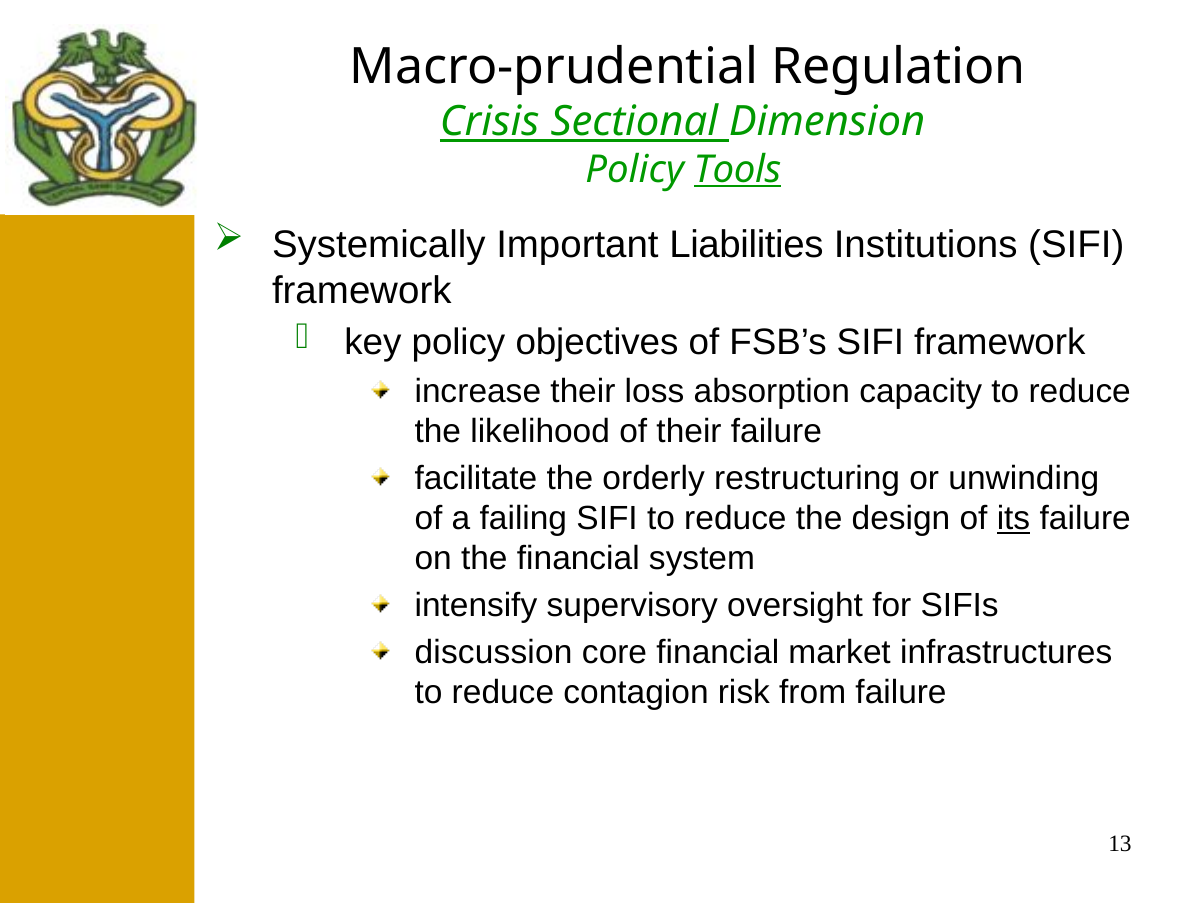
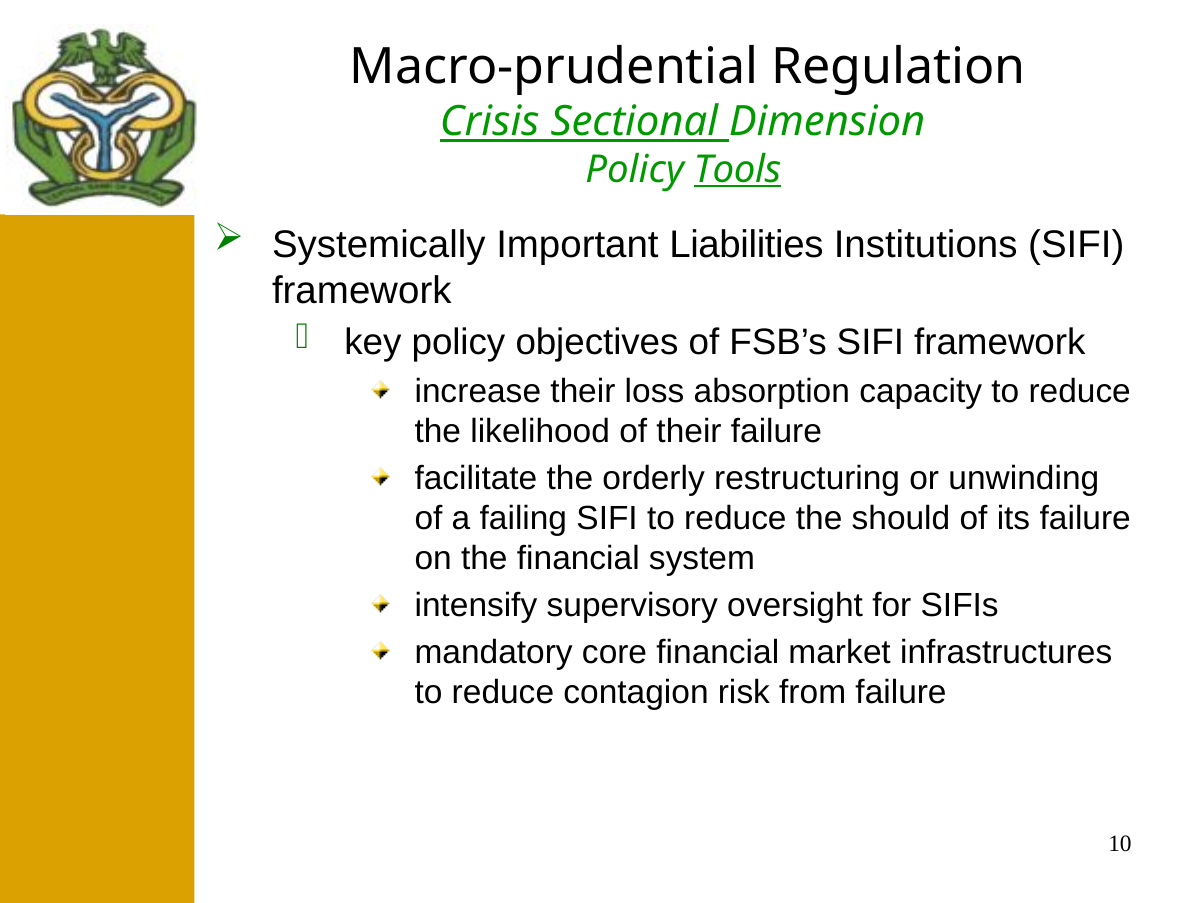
design: design -> should
its underline: present -> none
discussion: discussion -> mandatory
13: 13 -> 10
